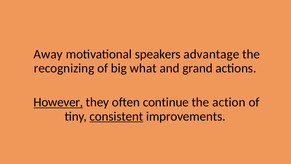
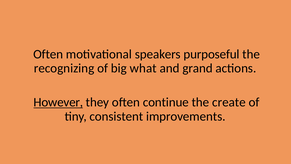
Away at (48, 54): Away -> Often
advantage: advantage -> purposeful
action: action -> create
consistent underline: present -> none
